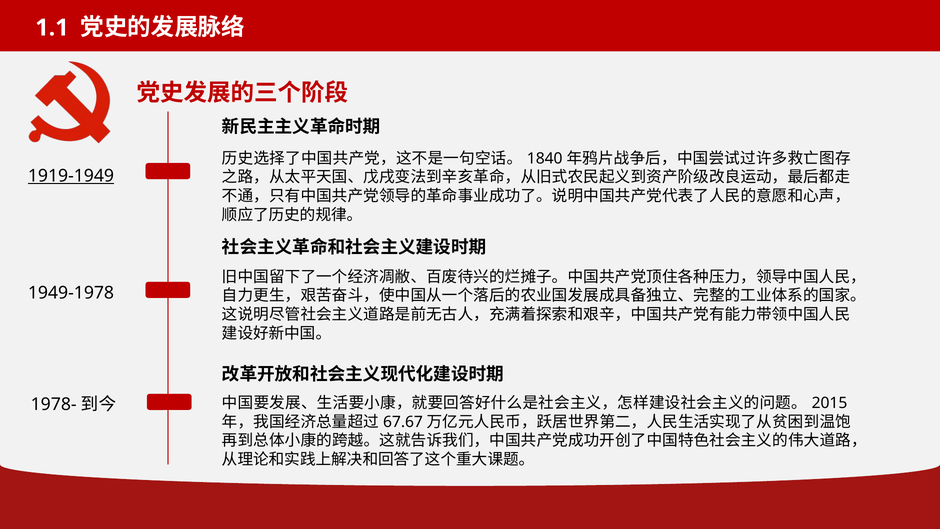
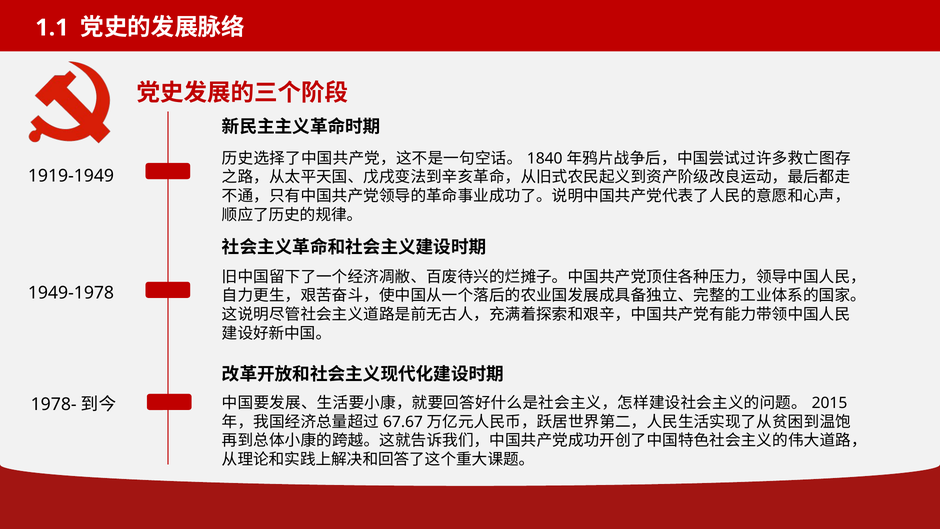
1919-1949 underline: present -> none
